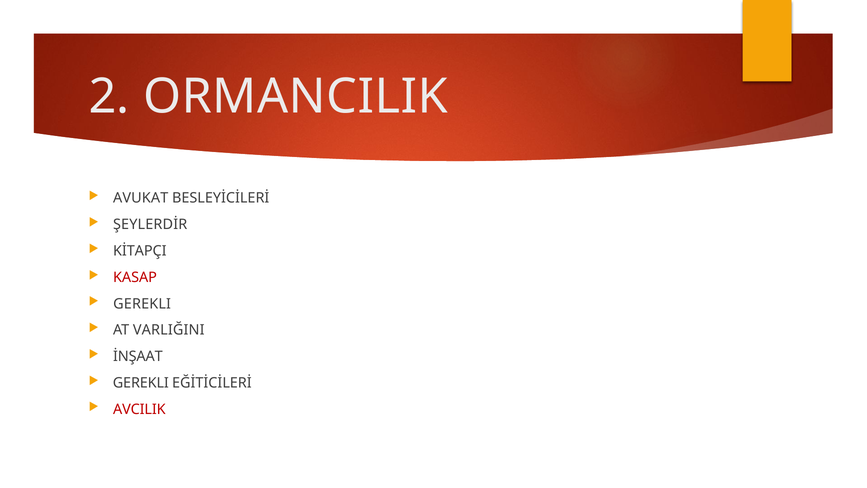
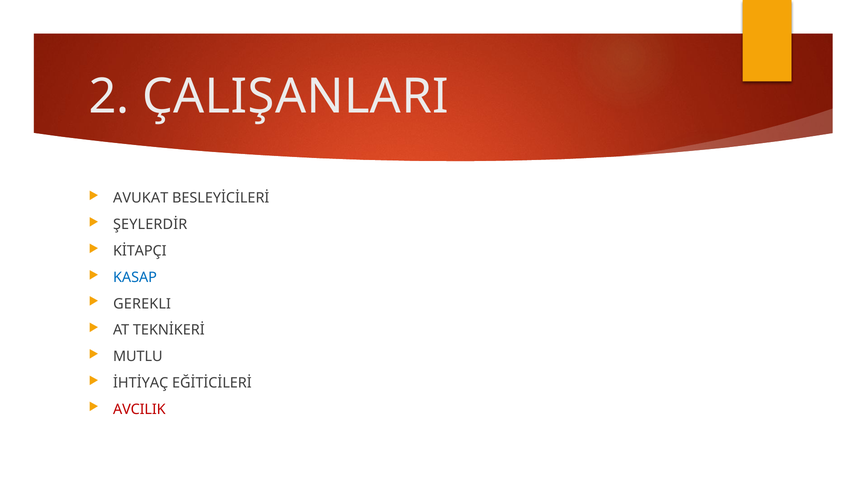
ORMANCILIK: ORMANCILIK -> ÇALIŞANLARI
KASAP colour: red -> blue
VARLIĞINI: VARLIĞINI -> TEKNİKERİ
İNŞAAT: İNŞAAT -> MUTLU
GEREKLI at (141, 383): GEREKLI -> İHTİYAÇ
